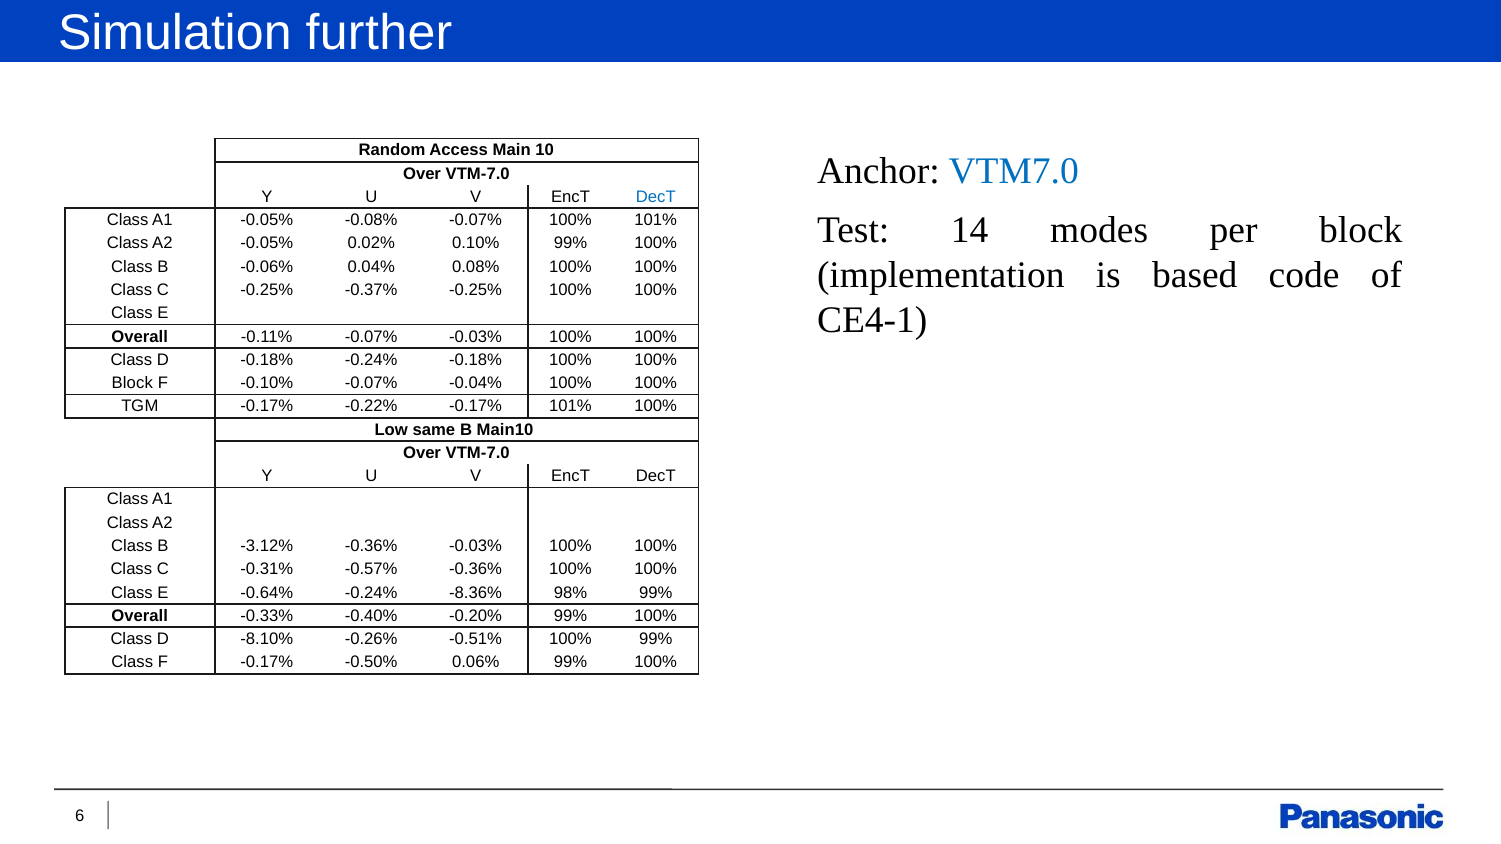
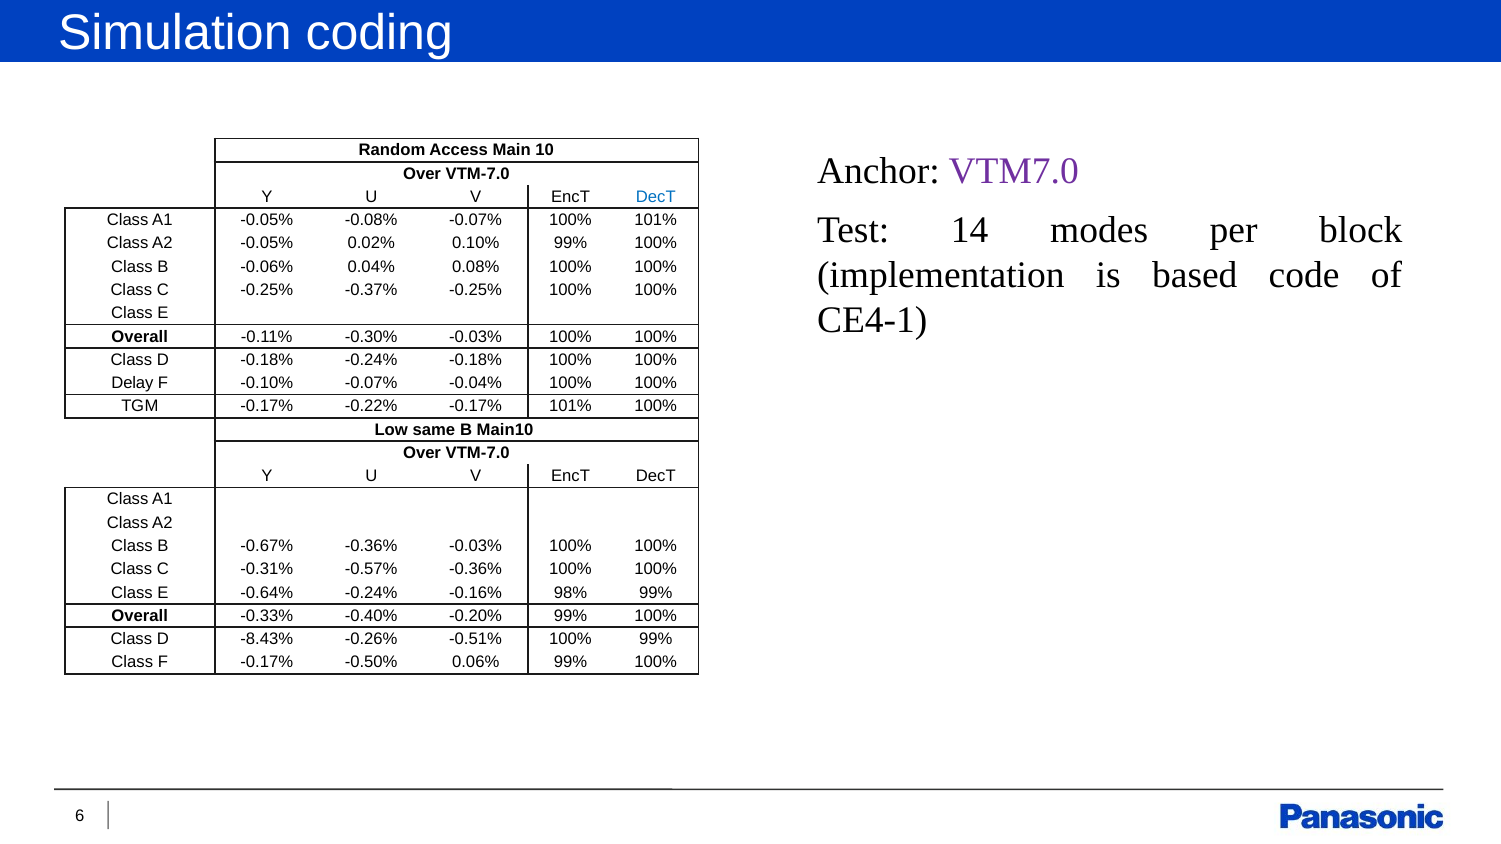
further: further -> coding
VTM7.0 colour: blue -> purple
-0.11% -0.07%: -0.07% -> -0.30%
Block at (132, 383): Block -> Delay
-3.12%: -3.12% -> -0.67%
-8.36%: -8.36% -> -0.16%
-8.10%: -8.10% -> -8.43%
